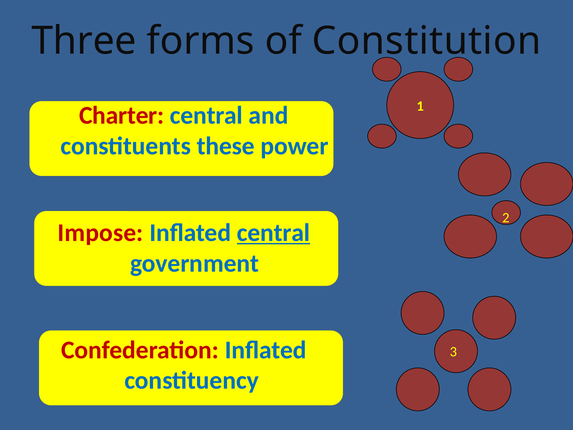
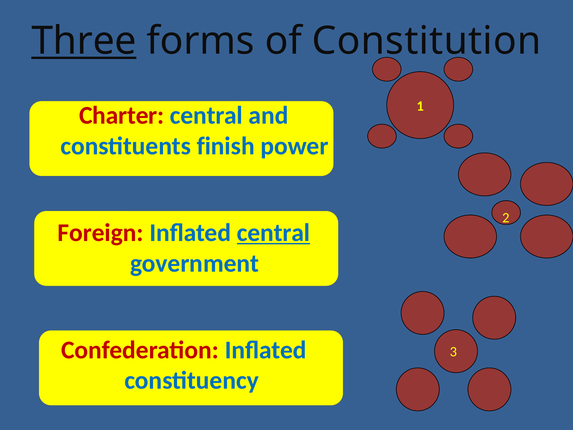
Three underline: none -> present
these: these -> finish
Impose: Impose -> Foreign
